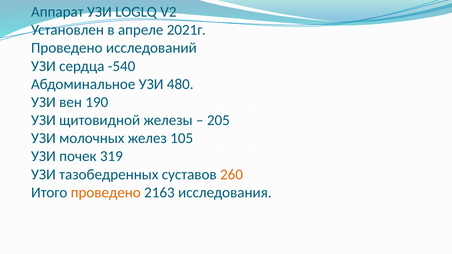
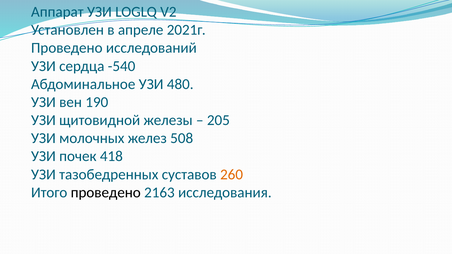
105: 105 -> 508
319: 319 -> 418
проведено at (106, 193) colour: orange -> black
